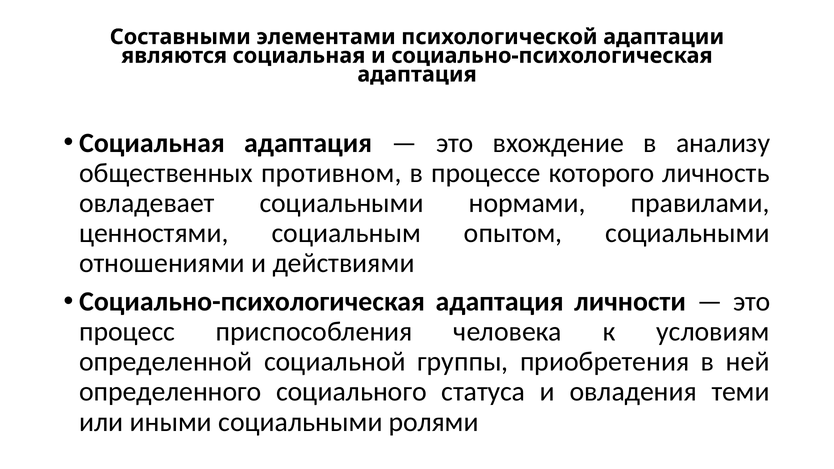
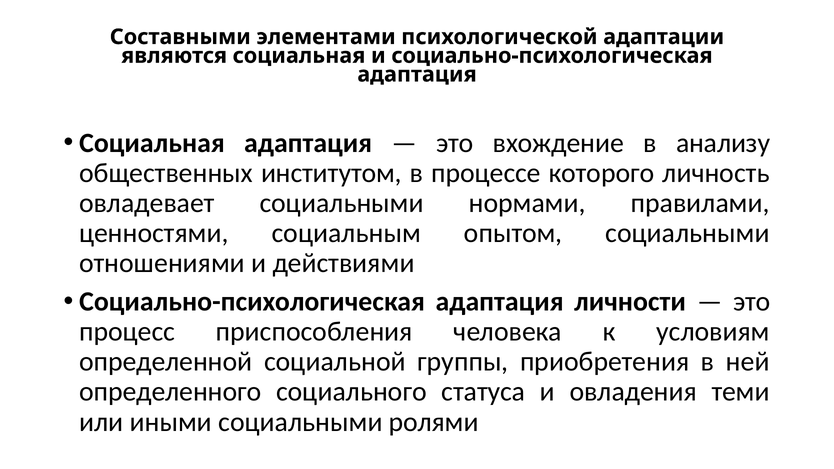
противном: противном -> институтом
